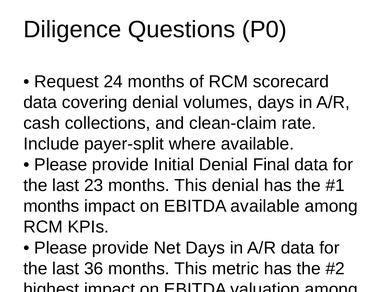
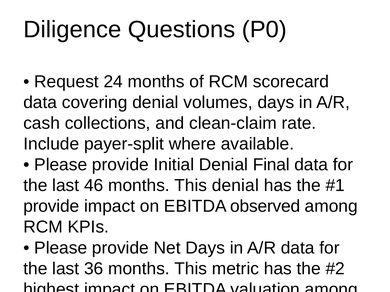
23: 23 -> 46
months at (51, 207): months -> provide
EBITDA available: available -> observed
